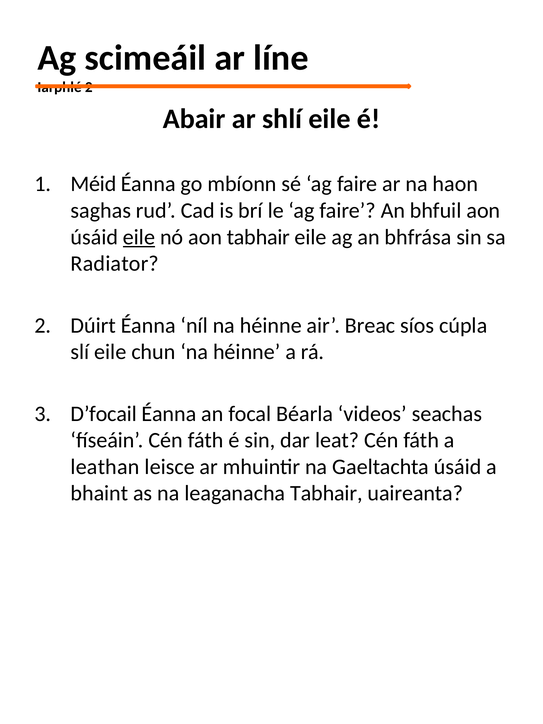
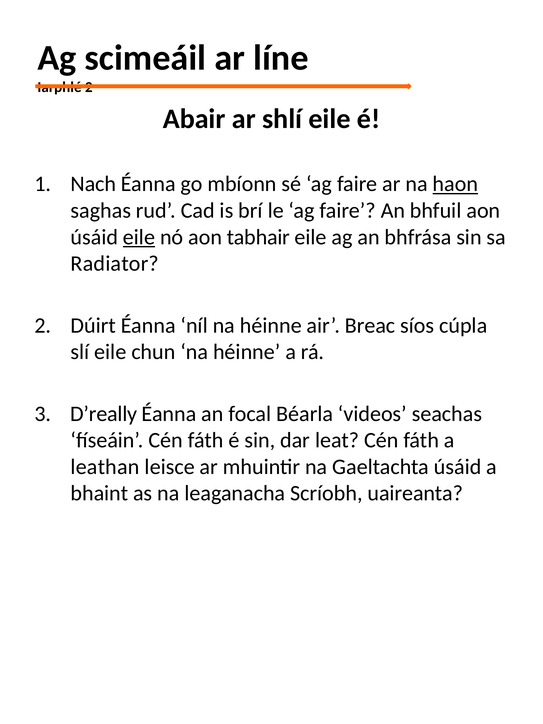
Méid: Méid -> Nach
haon underline: none -> present
D’focail: D’focail -> D’really
leaganacha Tabhair: Tabhair -> Scríobh
